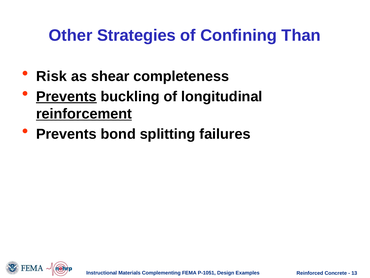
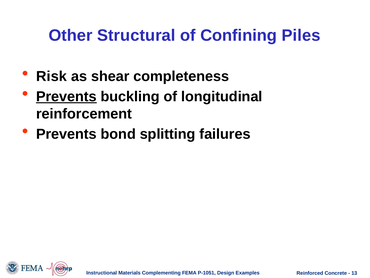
Strategies: Strategies -> Structural
Than: Than -> Piles
reinforcement underline: present -> none
